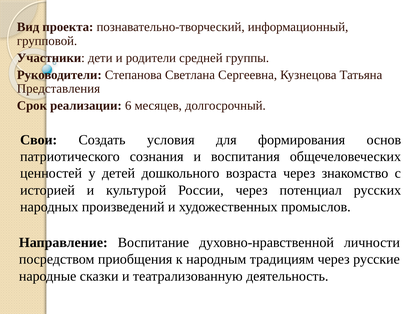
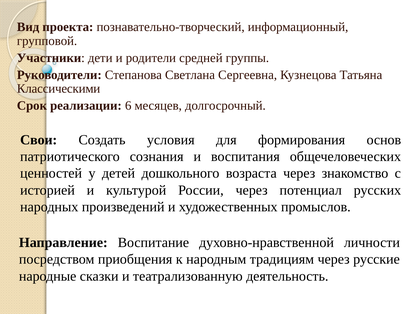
Представления: Представления -> Классическими
